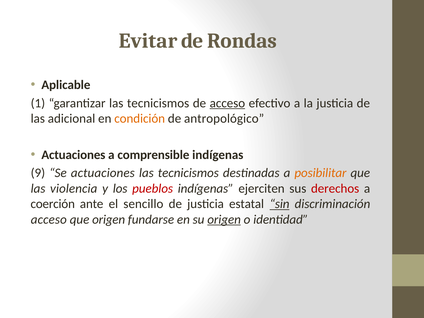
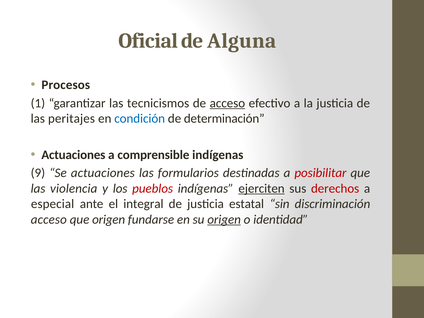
Evitar: Evitar -> Oficial
Rondas: Rondas -> Alguna
Aplicable: Aplicable -> Procesos
adicional: adicional -> peritajes
condición colour: orange -> blue
antropológico: antropológico -> determinación
tecnicismos at (188, 173): tecnicismos -> formularios
posibilitar colour: orange -> red
ejerciten underline: none -> present
coerción: coerción -> especial
sencillo: sencillo -> integral
sin underline: present -> none
